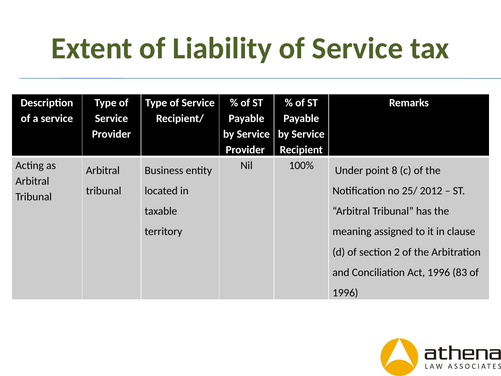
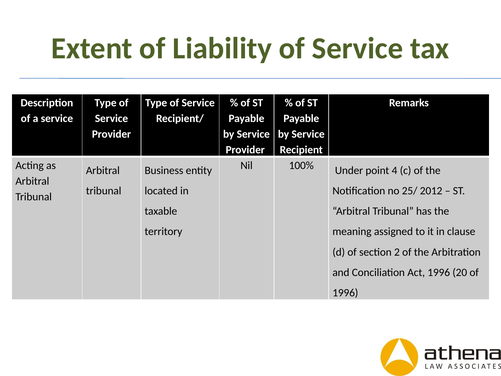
8: 8 -> 4
83: 83 -> 20
